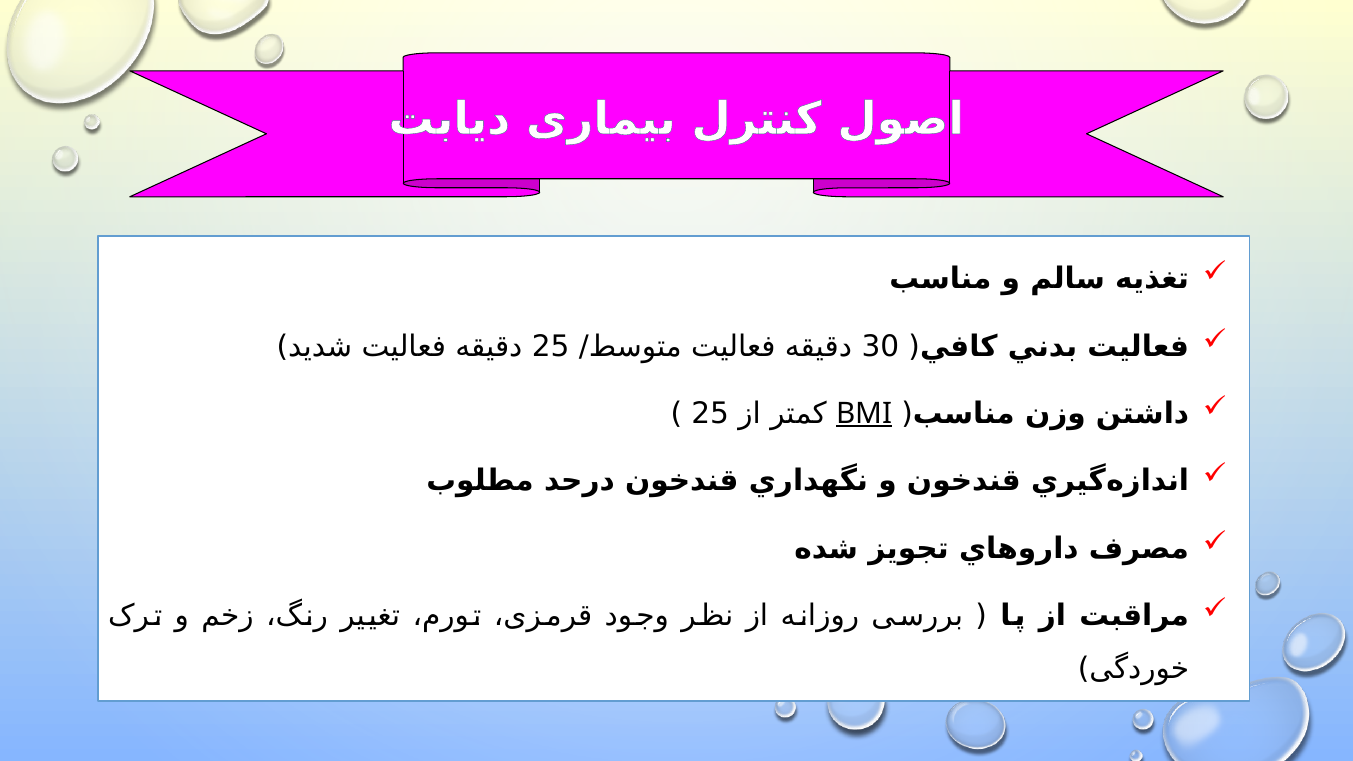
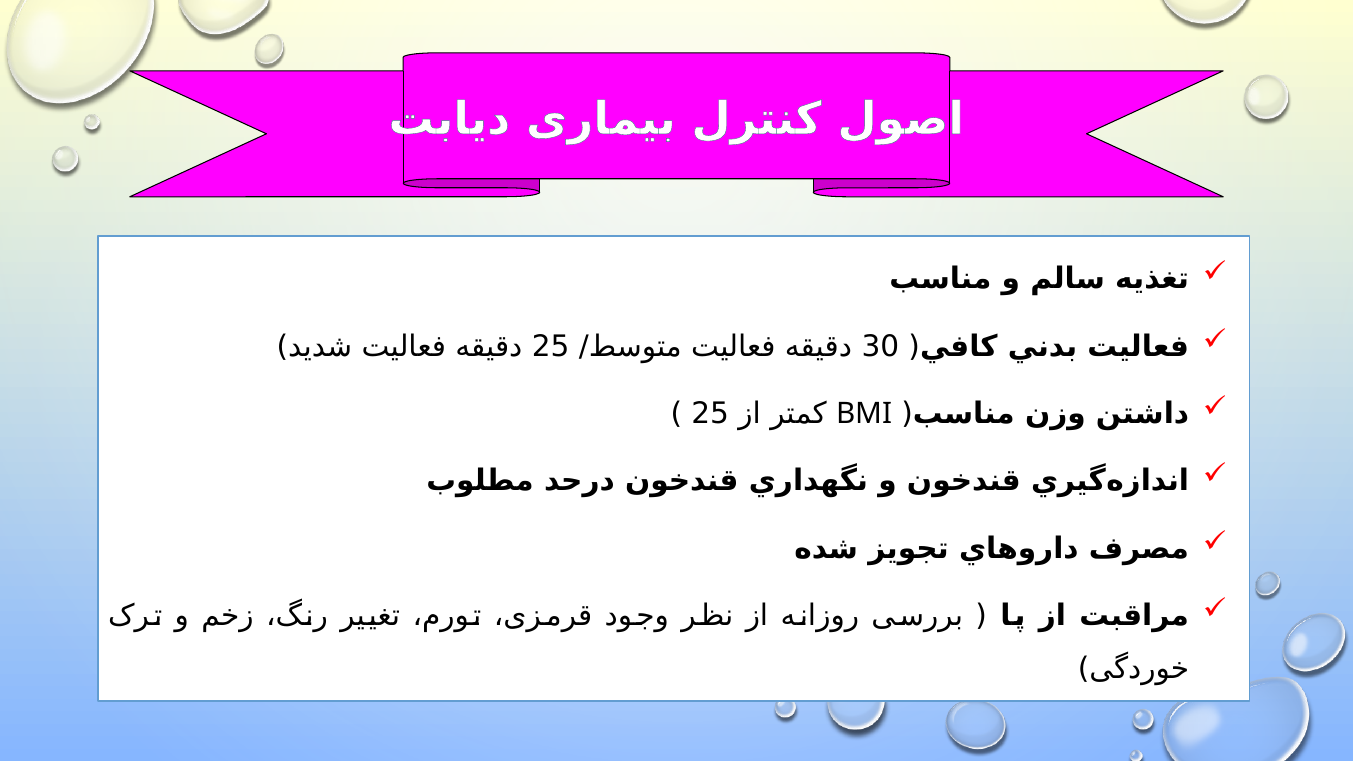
BMI underline: present -> none
